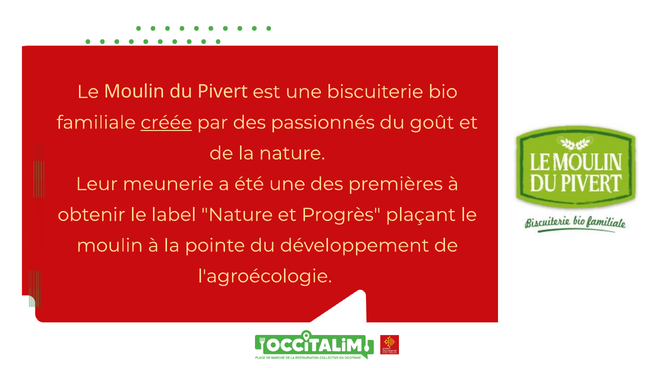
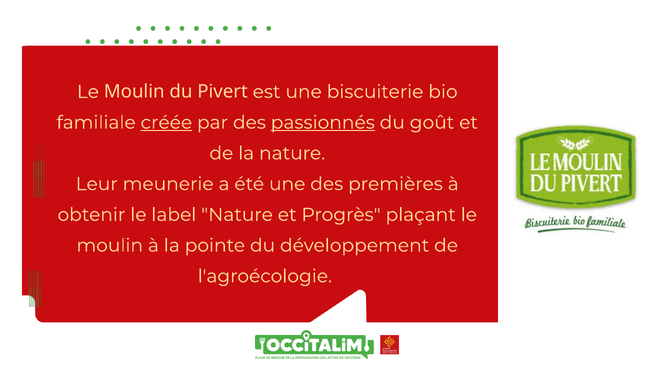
passionnés underline: none -> present
